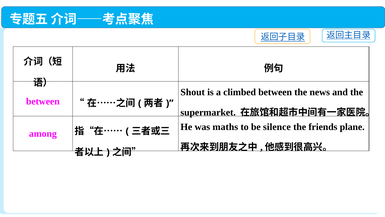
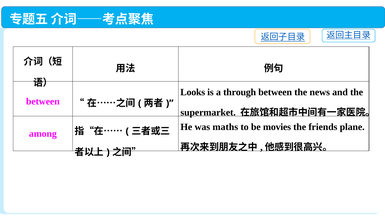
Shout: Shout -> Looks
climbed: climbed -> through
silence: silence -> movies
